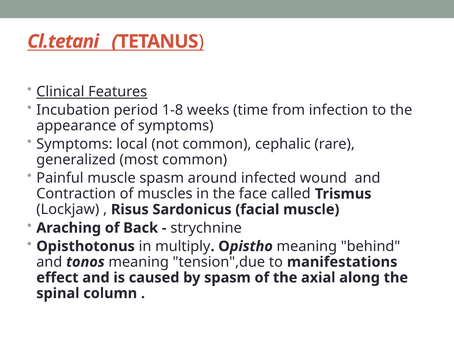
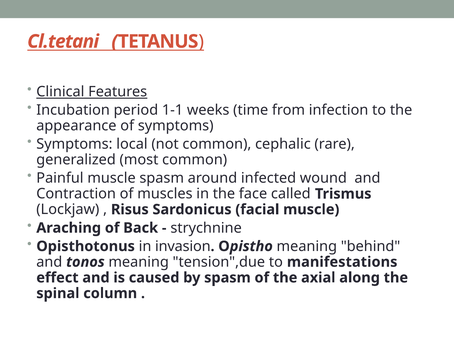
1-8: 1-8 -> 1-1
multiply: multiply -> invasion
